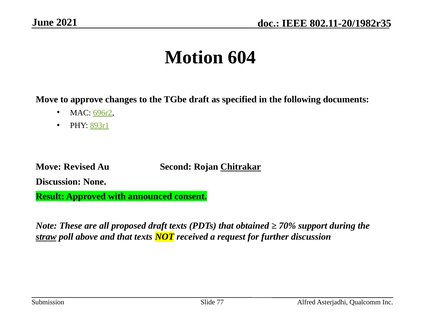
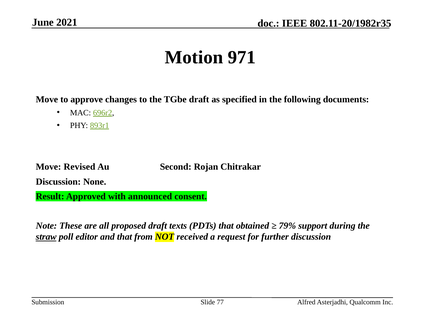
604: 604 -> 971
Chitrakar underline: present -> none
70%: 70% -> 79%
above: above -> editor
that texts: texts -> from
